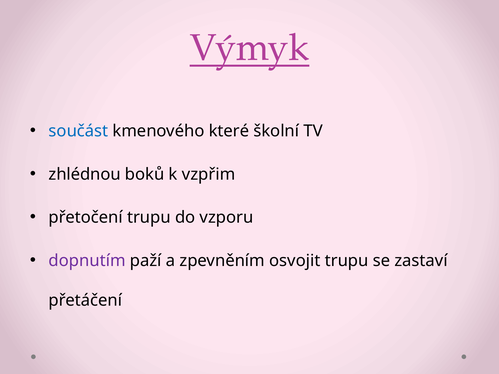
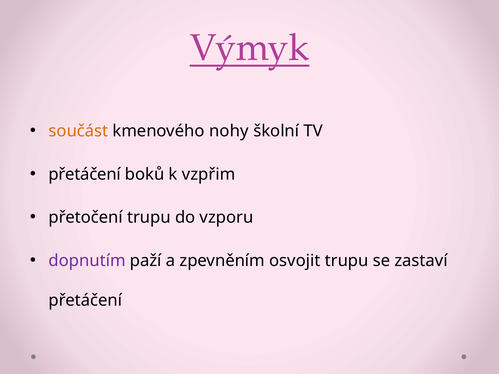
součást colour: blue -> orange
které: které -> nohy
zhlédnou at (85, 174): zhlédnou -> přetáčení
